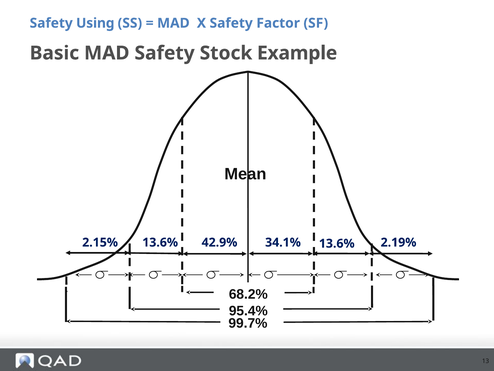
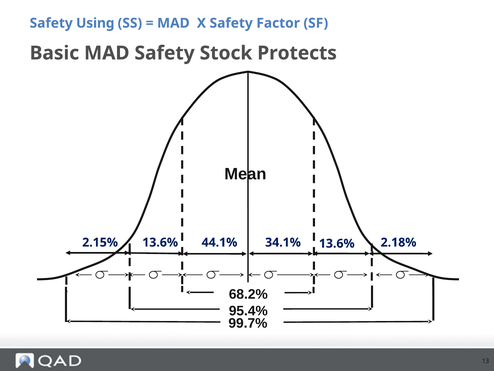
Example: Example -> Protects
42.9%: 42.9% -> 44.1%
2.19%: 2.19% -> 2.18%
